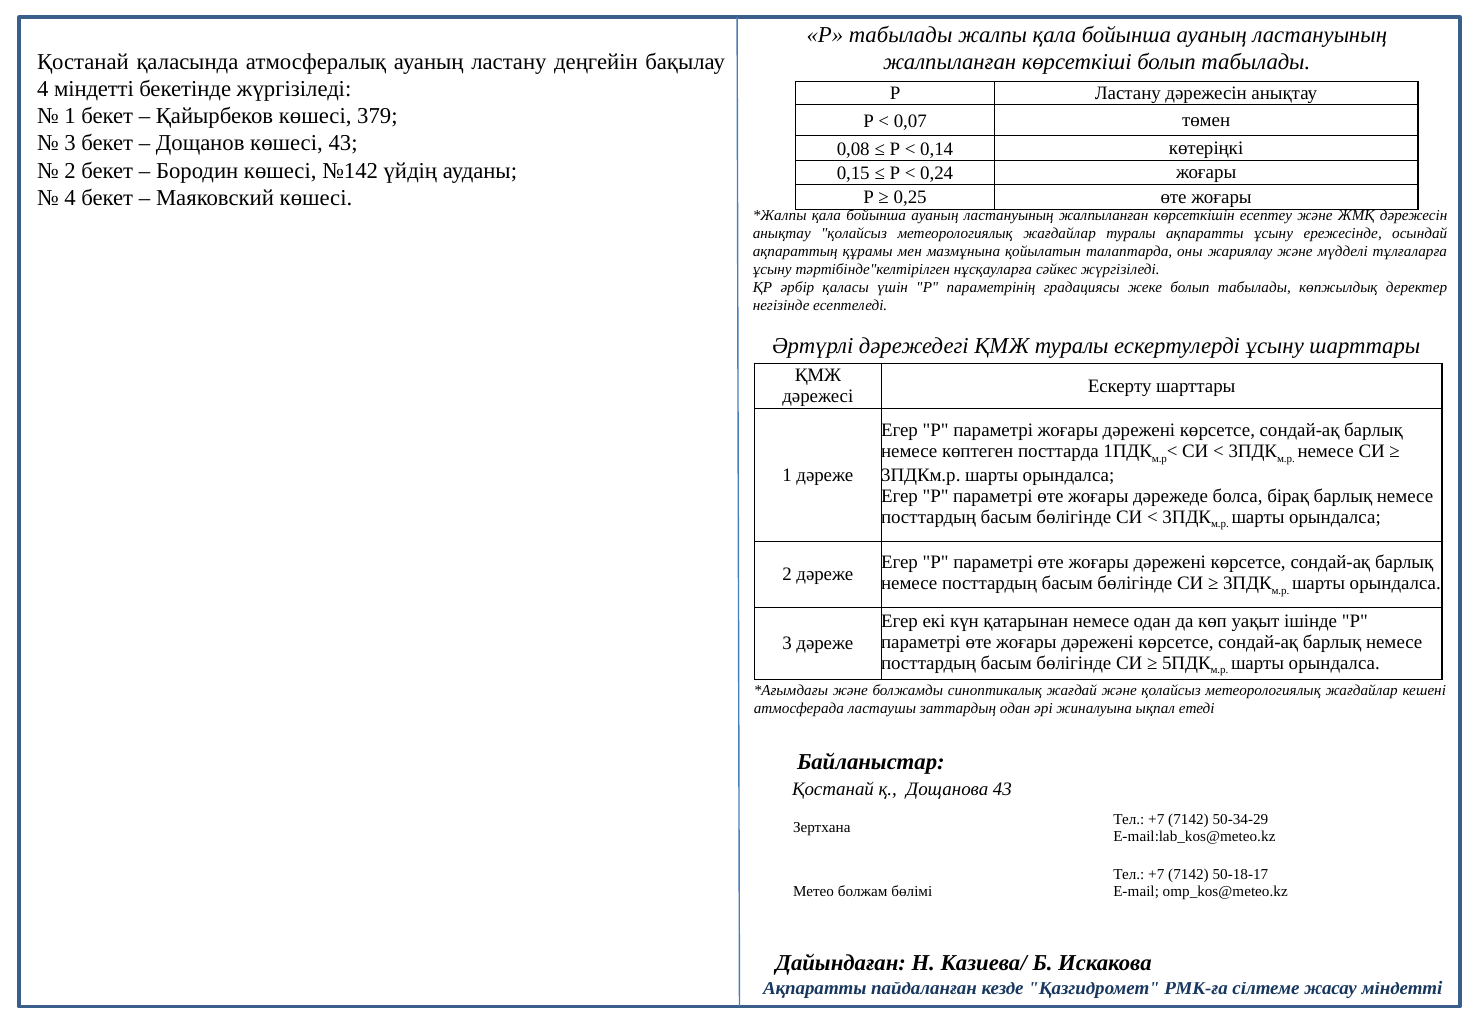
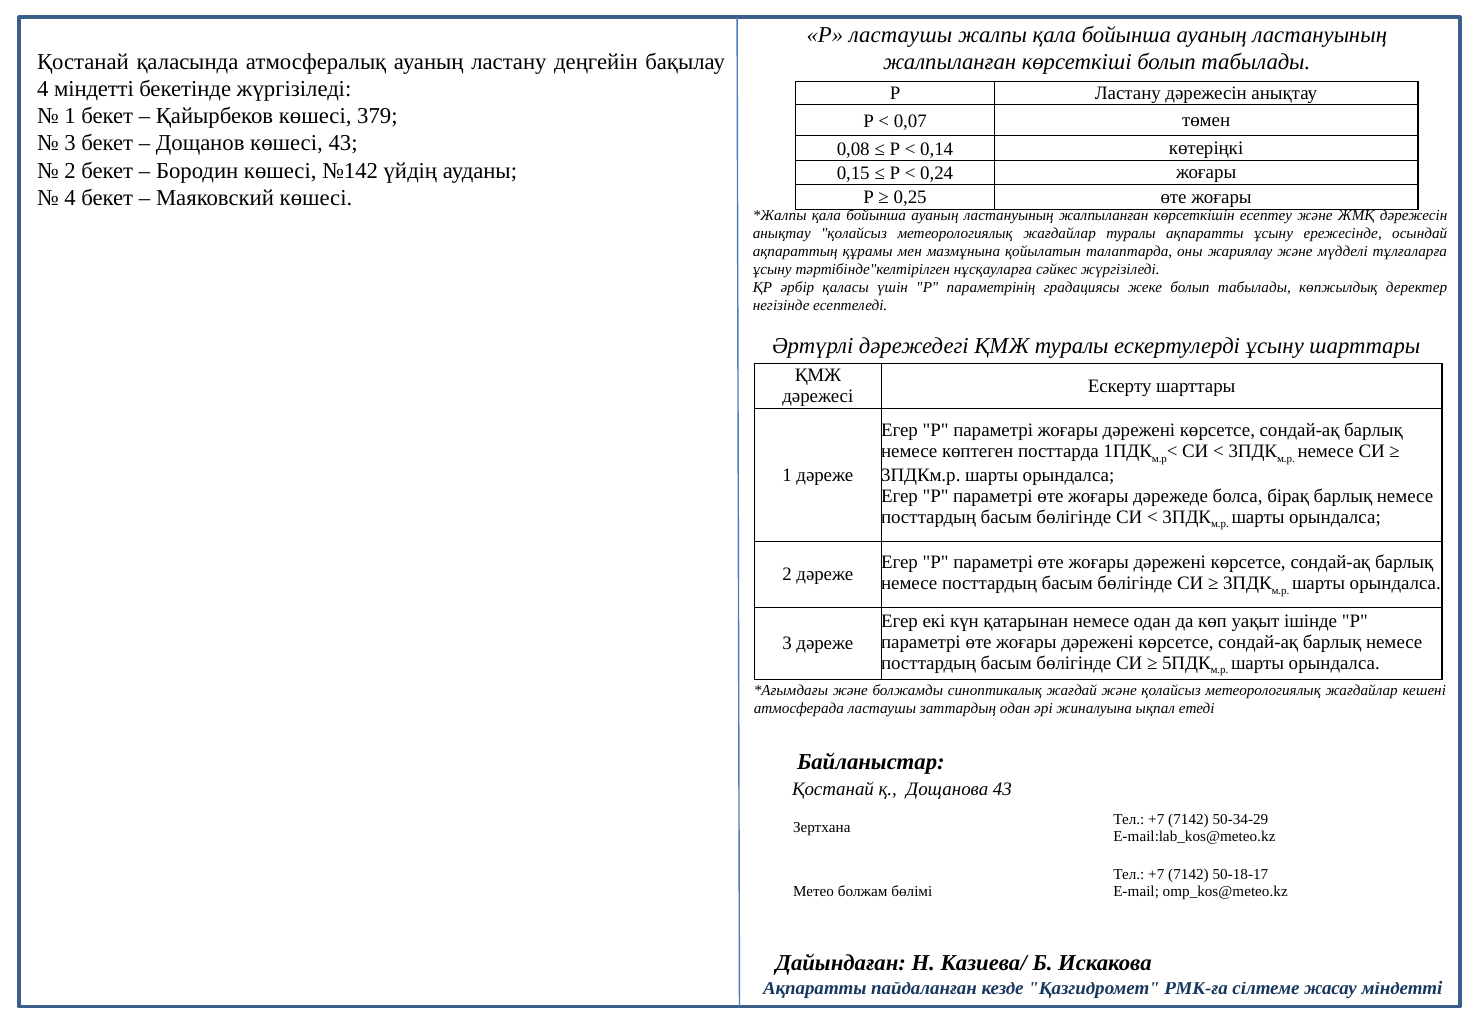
Р табылады: табылады -> ластаушы
